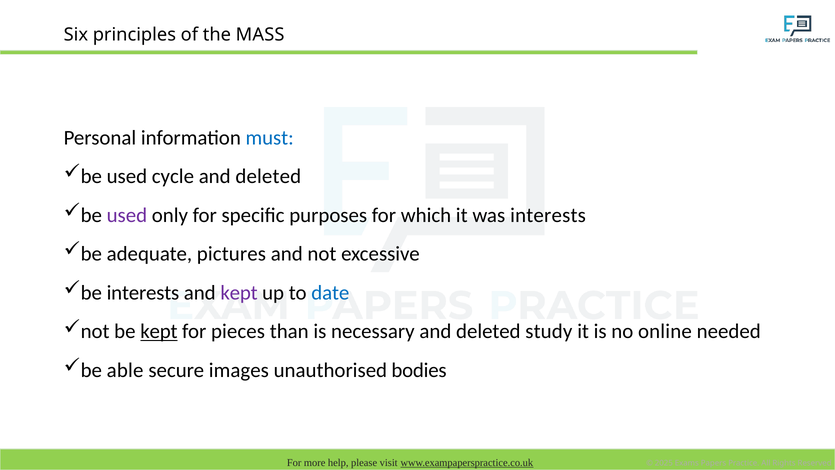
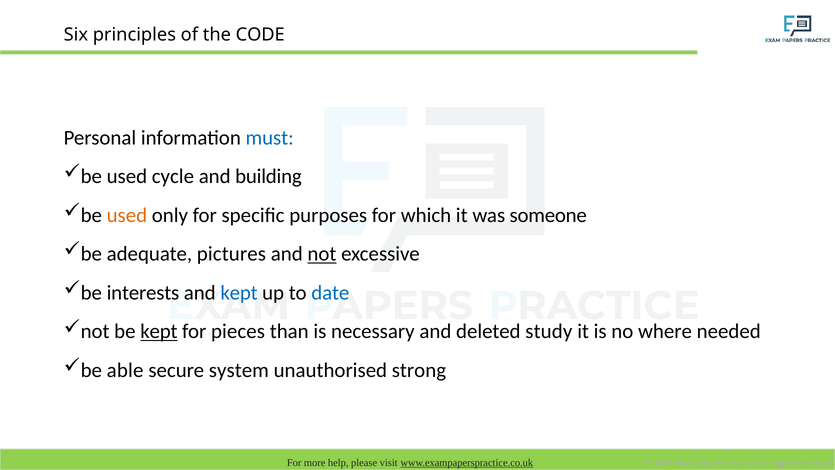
MASS: MASS -> CODE
deleted at (268, 176): deleted -> building
used at (127, 215) colour: purple -> orange
was interests: interests -> someone
not at (322, 254) underline: none -> present
kept at (239, 293) colour: purple -> blue
online: online -> where
images: images -> system
bodies: bodies -> strong
